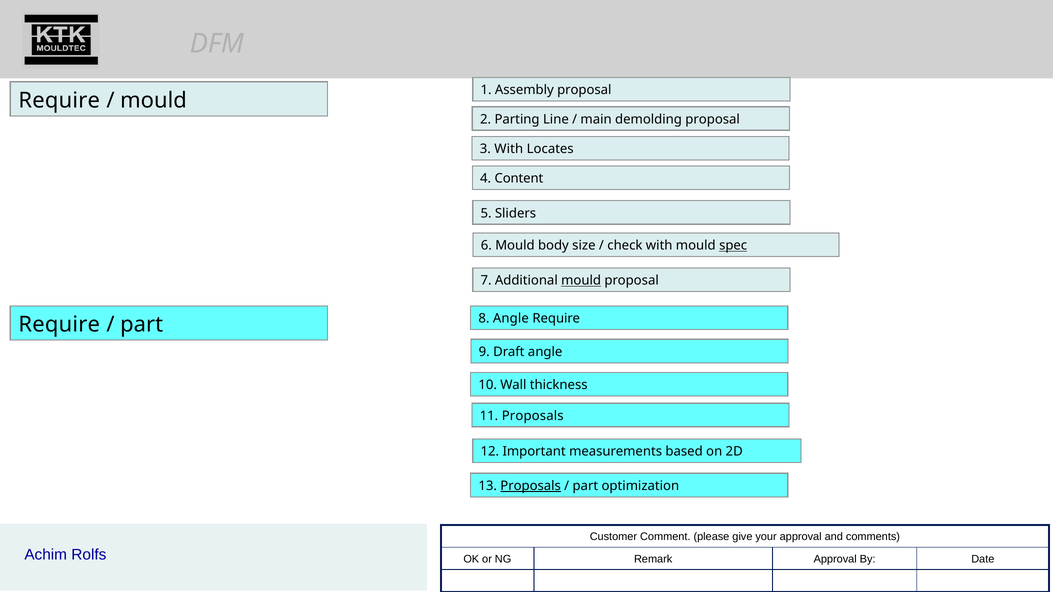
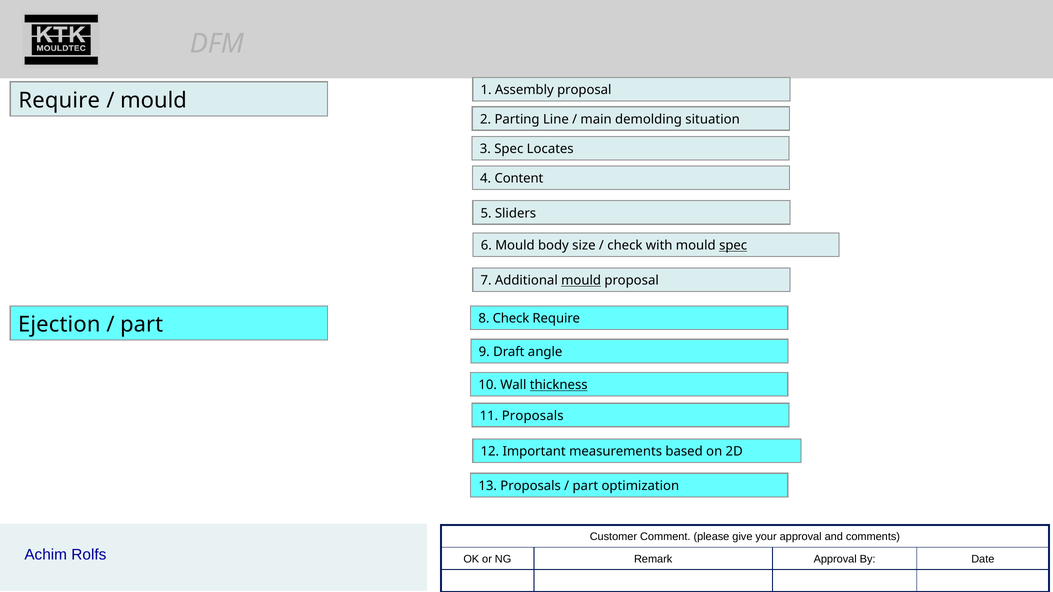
demolding proposal: proposal -> situation
3 With: With -> Spec
8 Angle: Angle -> Check
Require at (59, 325): Require -> Ejection
thickness underline: none -> present
Proposals at (531, 486) underline: present -> none
